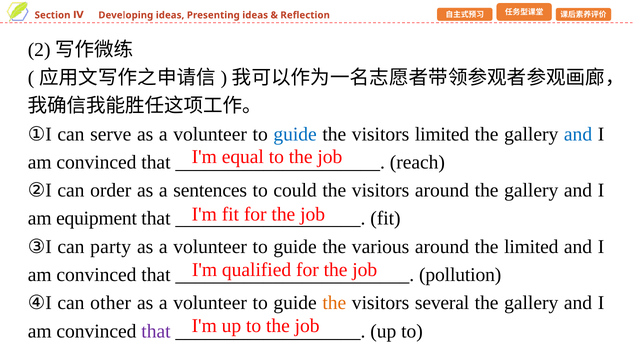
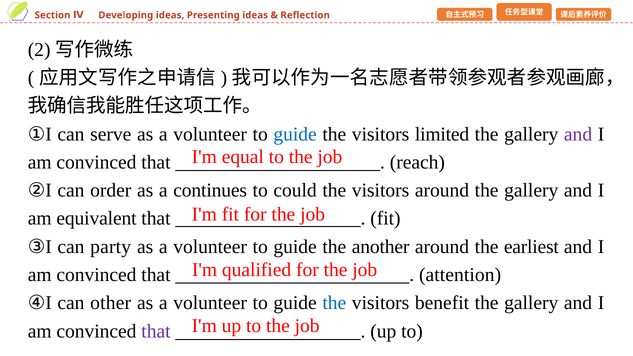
and at (578, 134) colour: blue -> purple
sentences: sentences -> continues
equipment: equipment -> equivalent
various: various -> another
the limited: limited -> earliest
pollution: pollution -> attention
the at (334, 303) colour: orange -> blue
several: several -> benefit
